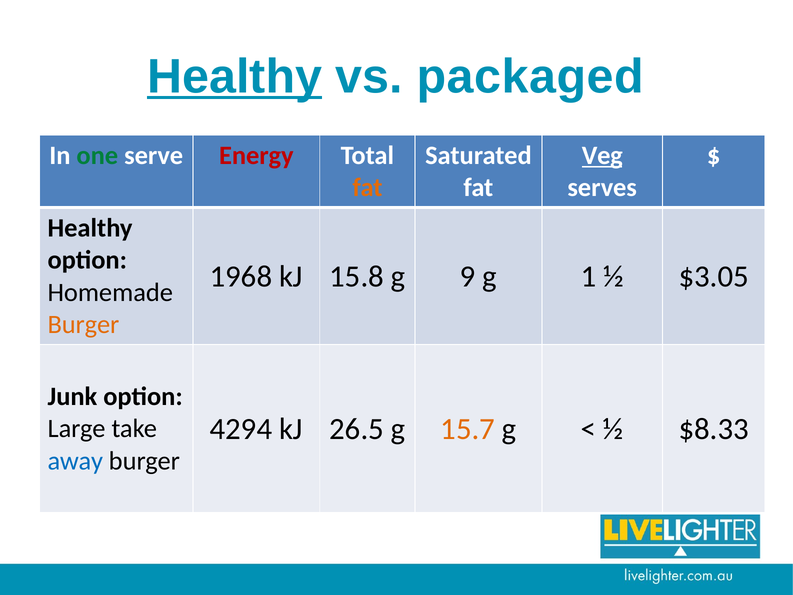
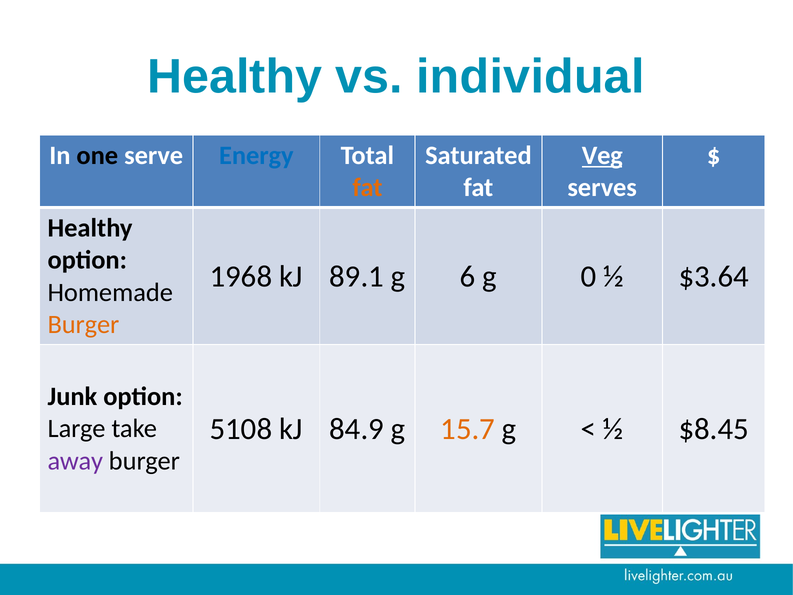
Healthy at (235, 77) underline: present -> none
packaged: packaged -> individual
one colour: green -> black
Energy colour: red -> blue
15.8: 15.8 -> 89.1
9: 9 -> 6
1: 1 -> 0
$3.05: $3.05 -> $3.64
4294: 4294 -> 5108
26.5: 26.5 -> 84.9
$8.33: $8.33 -> $8.45
away colour: blue -> purple
